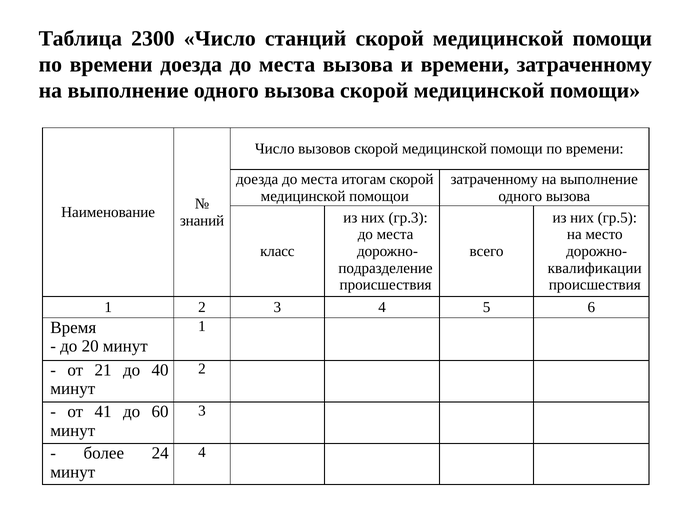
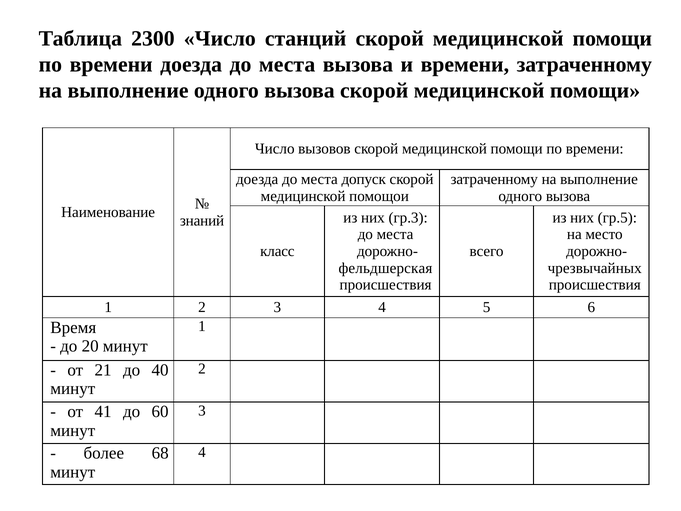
итогам: итогам -> допуск
подразделение: подразделение -> фельдшерская
квалификации: квалификации -> чрезвычайных
24: 24 -> 68
